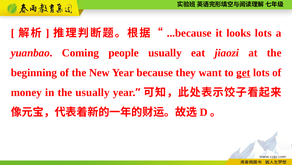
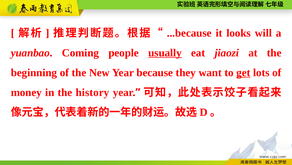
looks lots: lots -> will
usually at (165, 53) underline: none -> present
the usually: usually -> history
